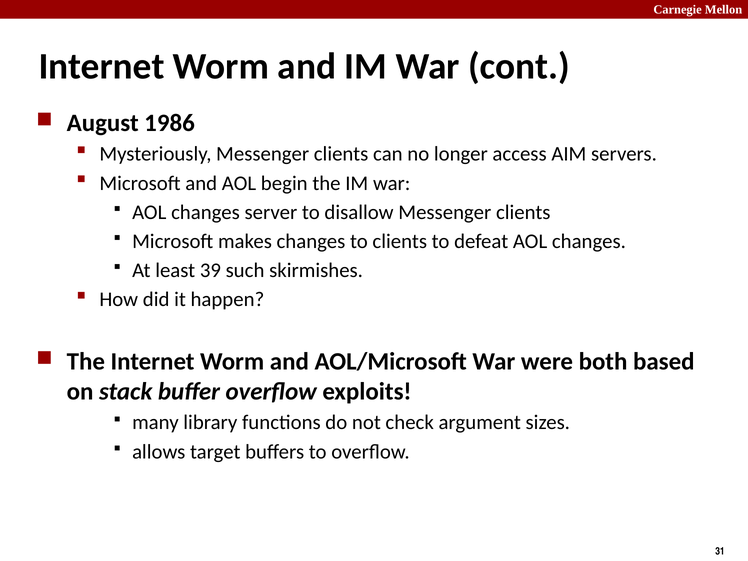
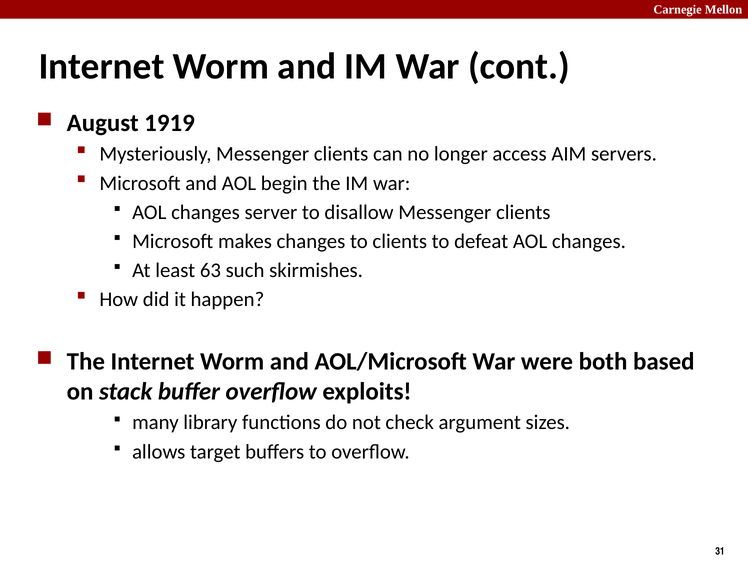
1986: 1986 -> 1919
39: 39 -> 63
